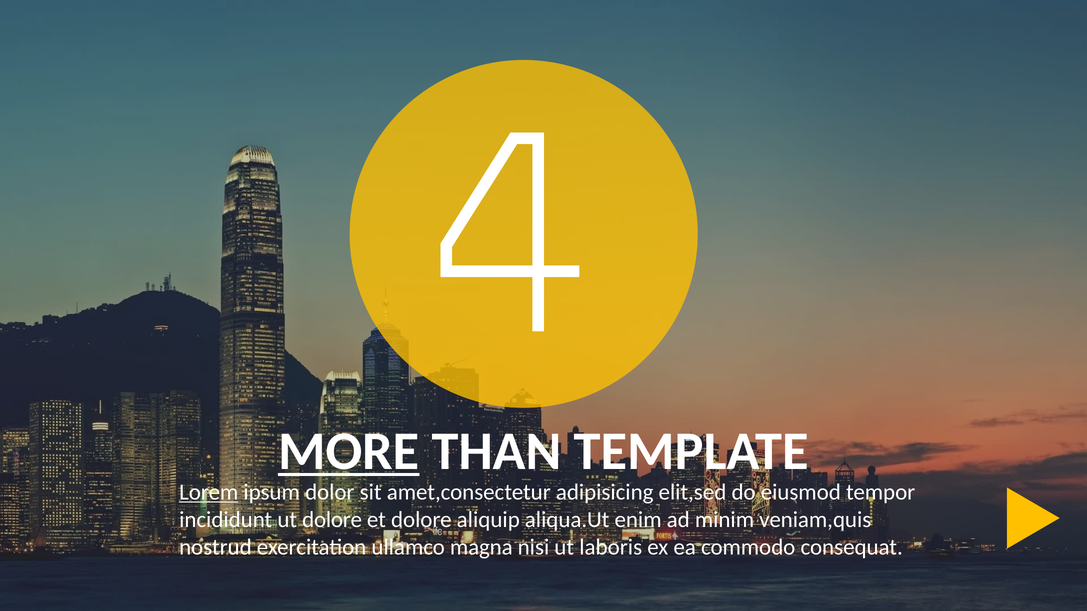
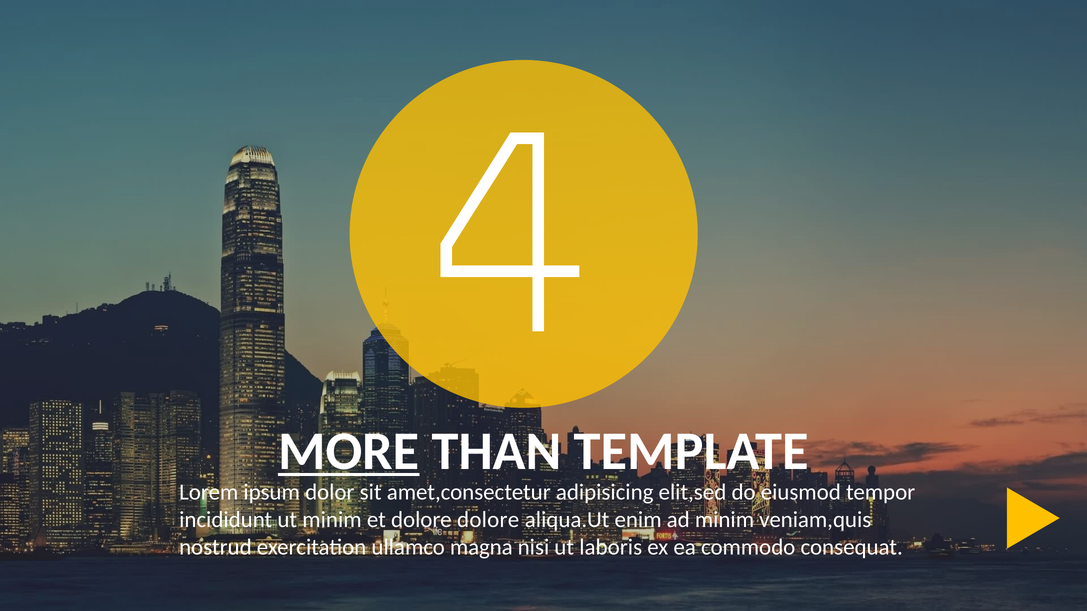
Lorem underline: present -> none
ut dolore: dolore -> minim
dolore aliquip: aliquip -> dolore
